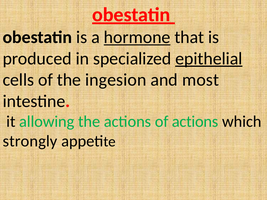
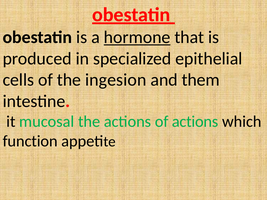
epithelial underline: present -> none
most: most -> them
allowing: allowing -> mucosal
strongly: strongly -> function
